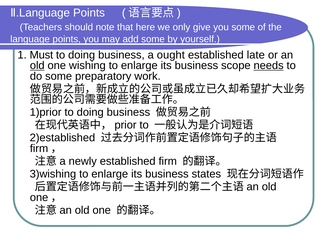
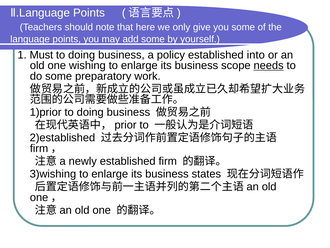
ought: ought -> policy
late: late -> into
old at (37, 65) underline: present -> none
